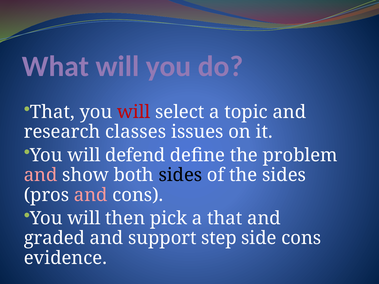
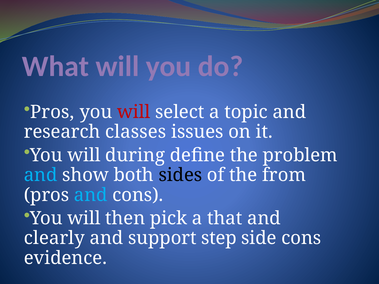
That at (52, 112): That -> Pros
defend: defend -> during
and at (41, 175) colour: pink -> light blue
the sides: sides -> from
and at (91, 195) colour: pink -> light blue
graded: graded -> clearly
